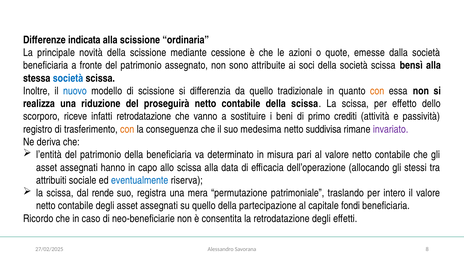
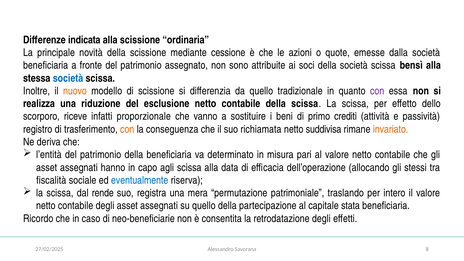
nuovo colour: blue -> orange
con at (377, 91) colour: orange -> purple
proseguirà: proseguirà -> esclusione
infatti retrodatazione: retrodatazione -> proporzionale
medesima: medesima -> richiamata
invariato colour: purple -> orange
allo: allo -> agli
attribuiti: attribuiti -> fiscalità
fondi: fondi -> stata
